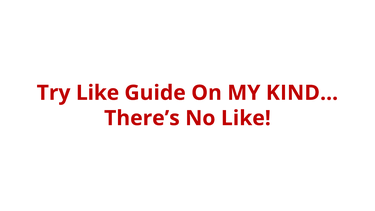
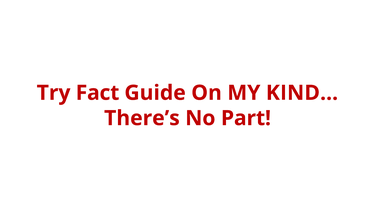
Try Like: Like -> Fact
No Like: Like -> Part
